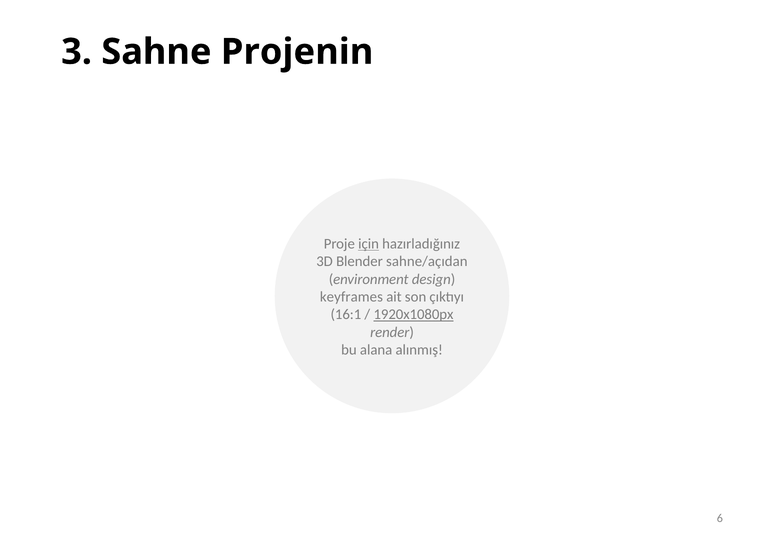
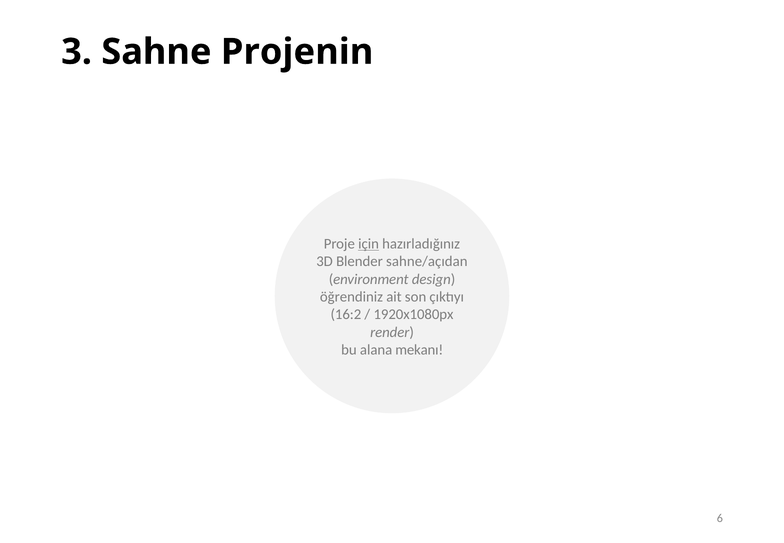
keyframes: keyframes -> öğrendiniz
16:1: 16:1 -> 16:2
1920x1080px underline: present -> none
alınmış: alınmış -> mekanı
